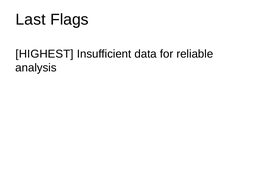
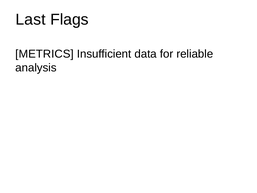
HIGHEST: HIGHEST -> METRICS
